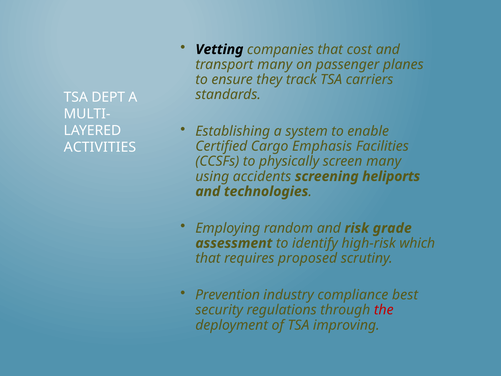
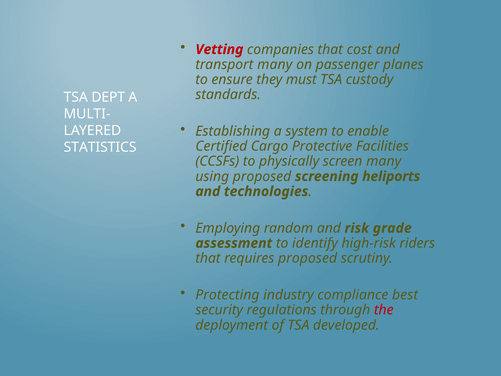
Vetting colour: black -> red
track: track -> must
carriers: carriers -> custody
Emphasis: Emphasis -> Protective
ACTIVITIES: ACTIVITIES -> STATISTICS
using accidents: accidents -> proposed
which: which -> riders
Prevention: Prevention -> Protecting
improving: improving -> developed
